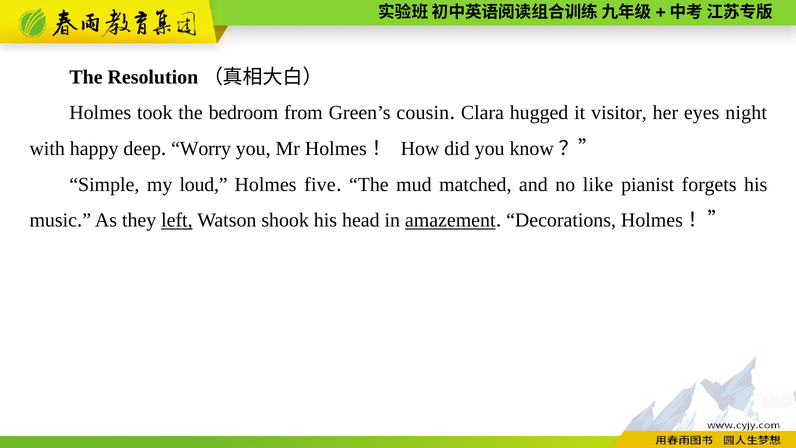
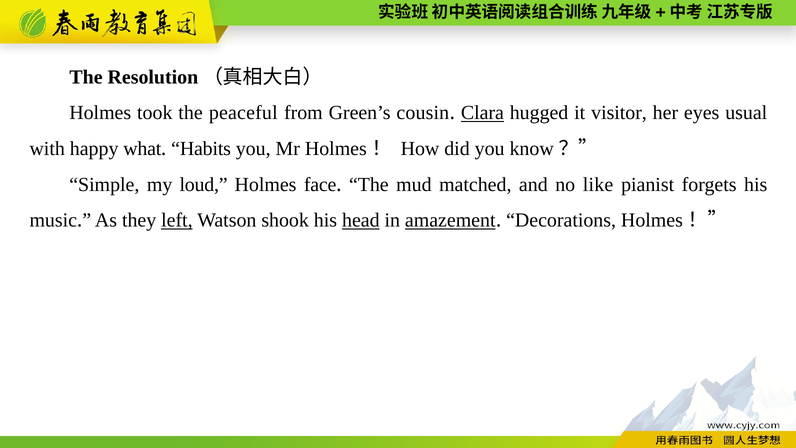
bedroom: bedroom -> peaceful
Clara underline: none -> present
night: night -> usual
deep: deep -> what
Worry: Worry -> Habits
five: five -> face
head underline: none -> present
